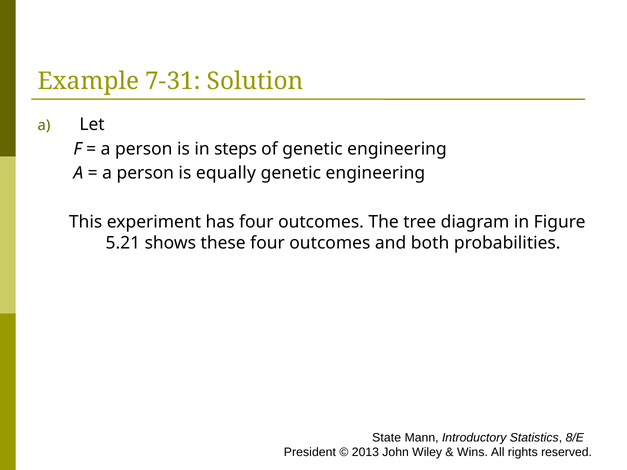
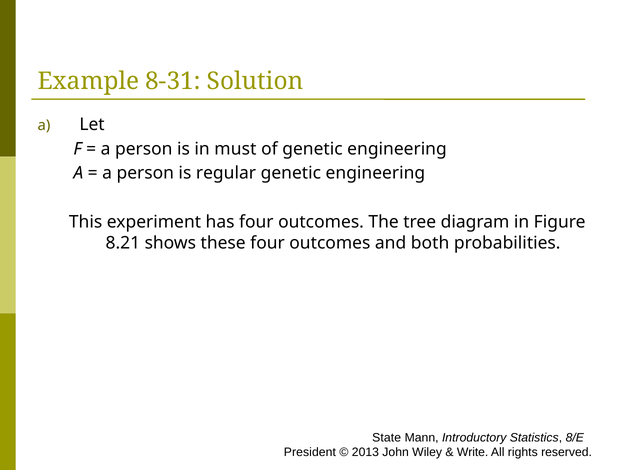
7-31: 7-31 -> 8-31
steps: steps -> must
equally: equally -> regular
5.21: 5.21 -> 8.21
Wins: Wins -> Write
